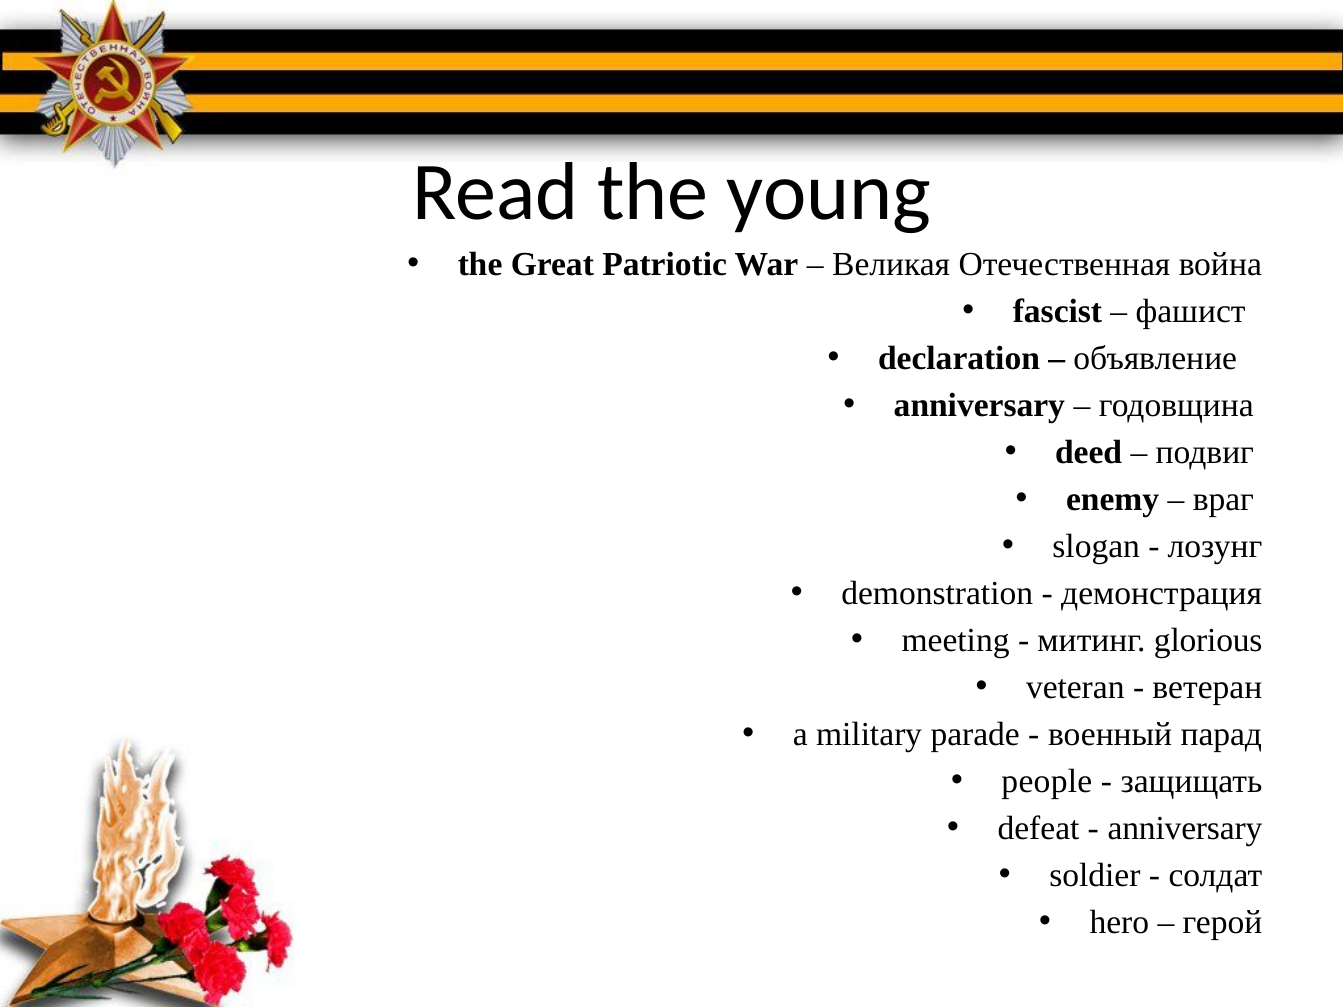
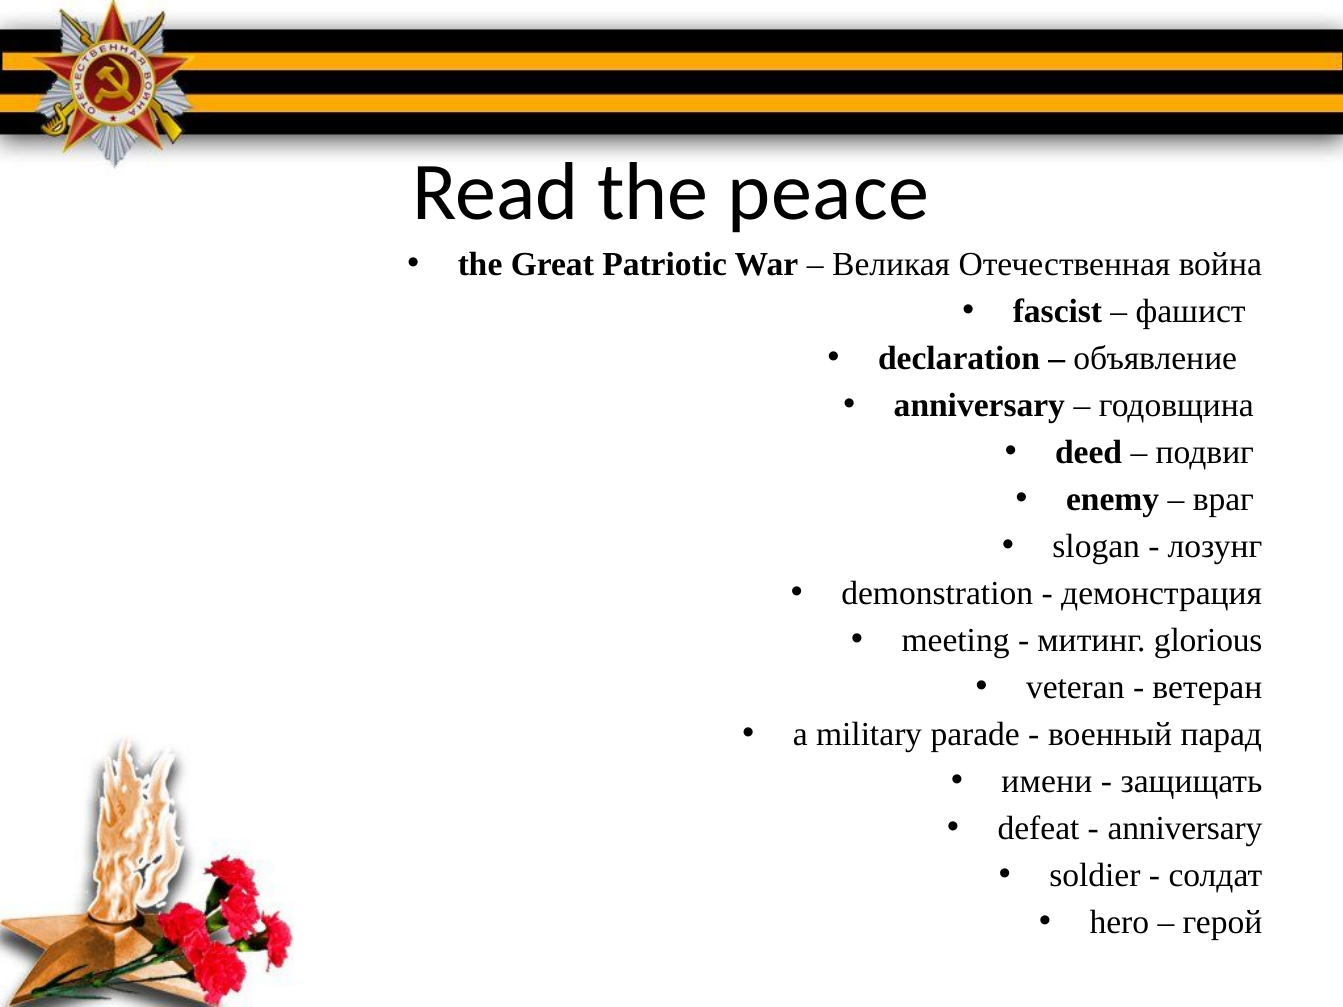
young: young -> peace
people: people -> имени
